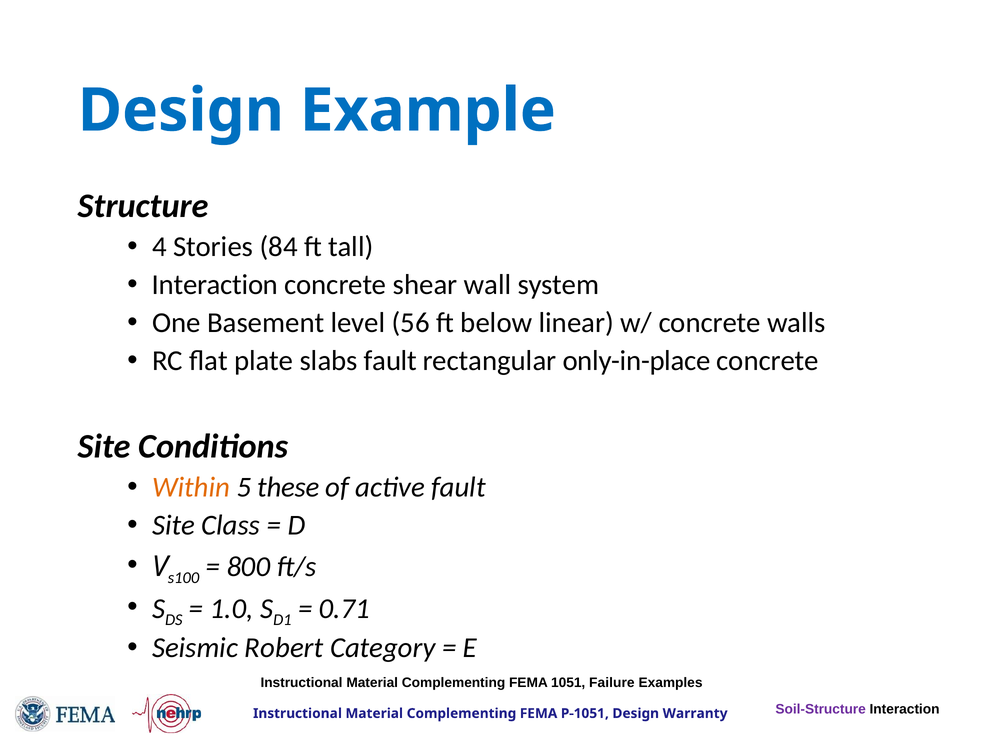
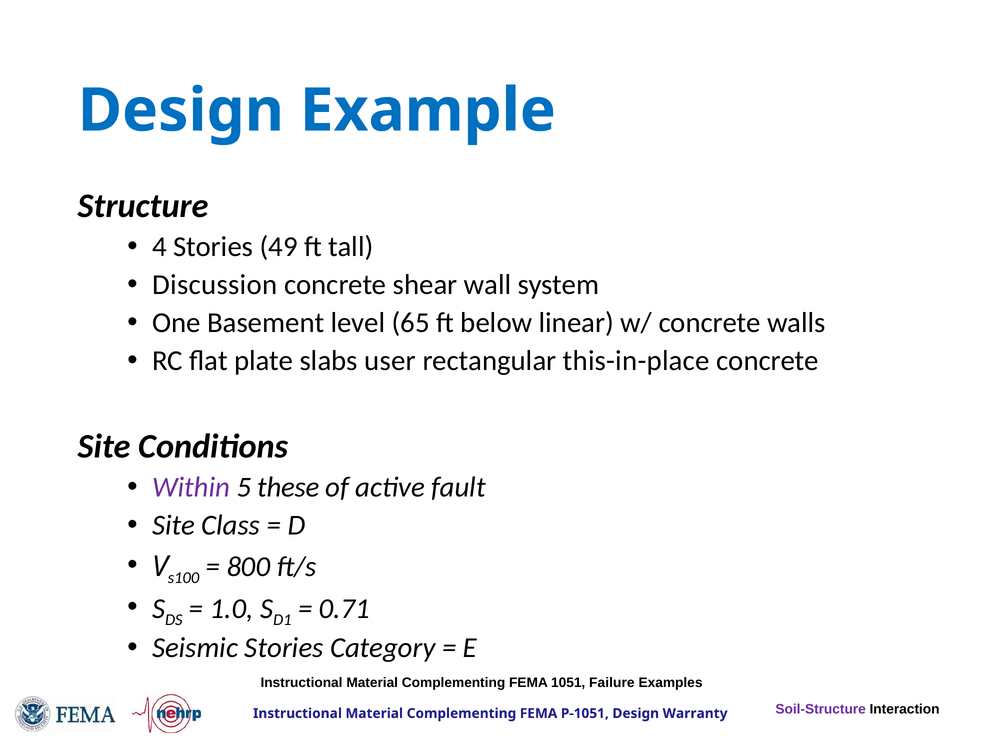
84: 84 -> 49
Interaction at (215, 285): Interaction -> Discussion
56: 56 -> 65
slabs fault: fault -> user
only-in-place: only-in-place -> this-in-place
Within colour: orange -> purple
Seismic Robert: Robert -> Stories
